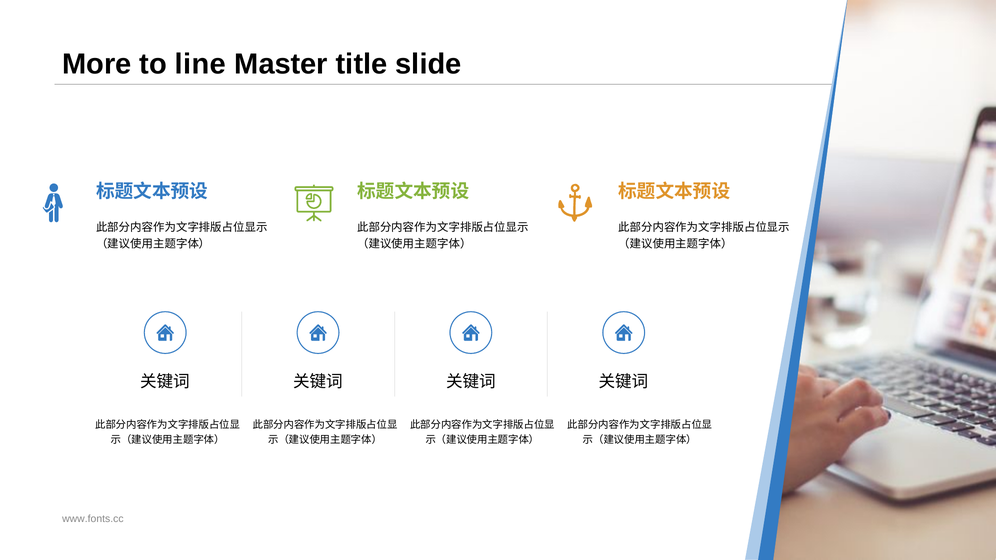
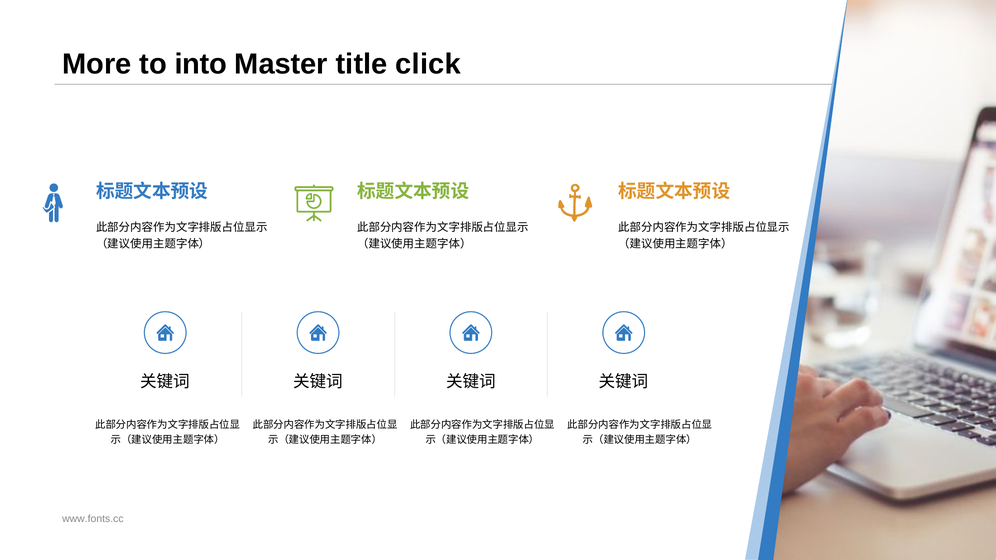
line: line -> into
slide: slide -> click
